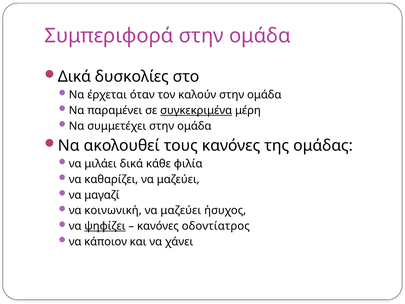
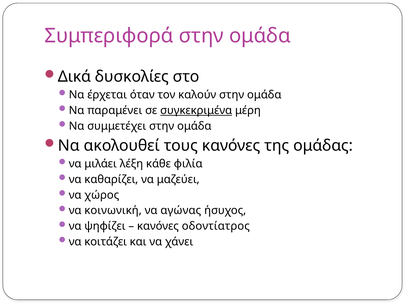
μιλάει δικά: δικά -> λέξη
μαγαζί: μαγαζί -> χώρος
μαζεύει at (181, 210): μαζεύει -> αγώνας
ψηφίζει underline: present -> none
κάποιον: κάποιον -> κοιτάζει
